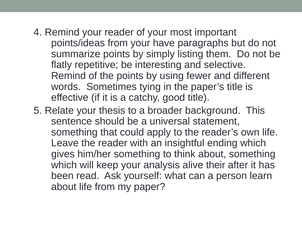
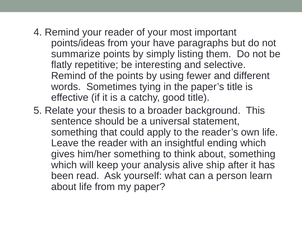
their: their -> ship
